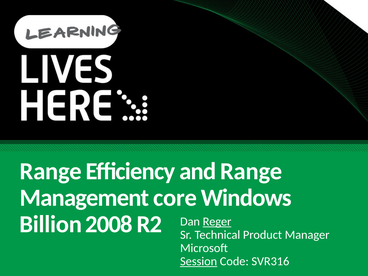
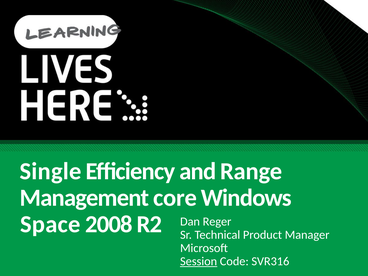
Range at (51, 171): Range -> Single
Billion: Billion -> Space
Reger underline: present -> none
